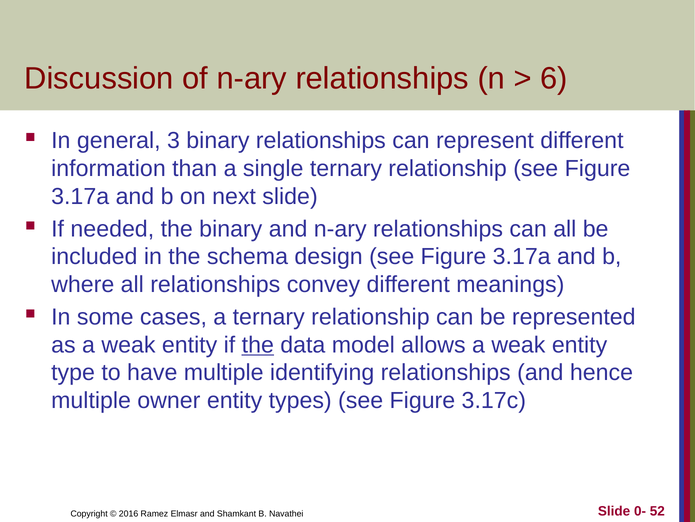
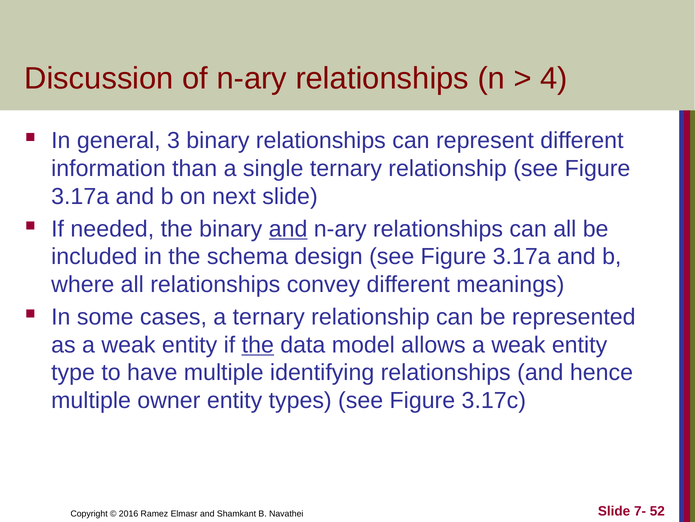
6: 6 -> 4
and at (288, 229) underline: none -> present
0-: 0- -> 7-
